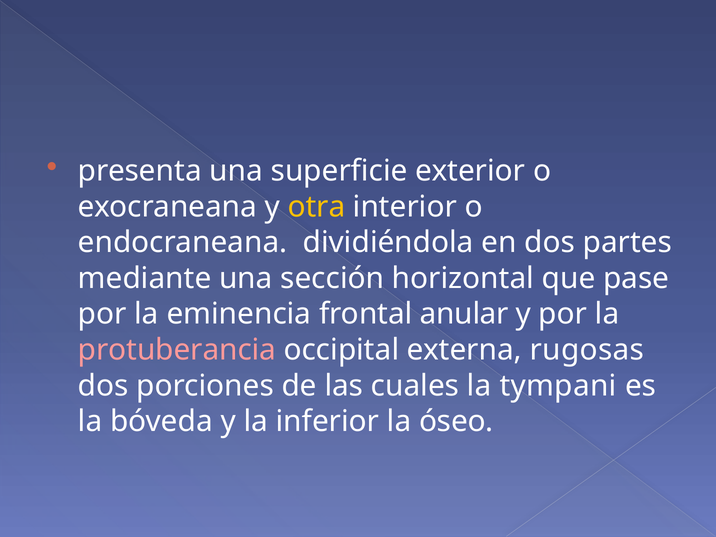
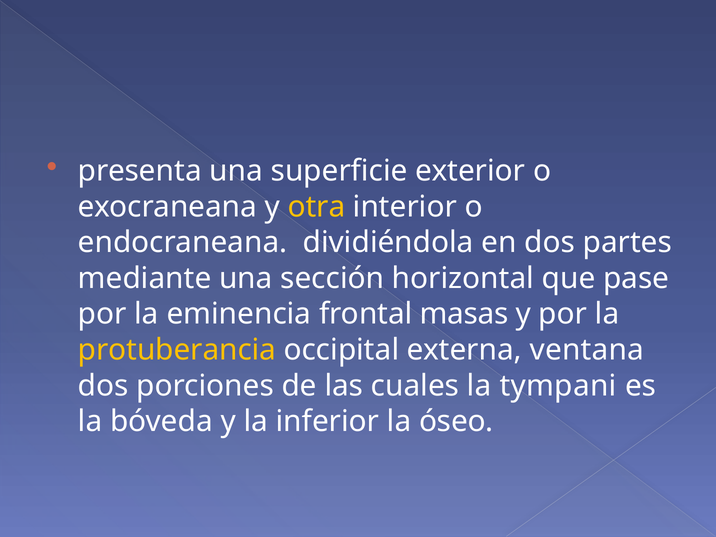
anular: anular -> masas
protuberancia colour: pink -> yellow
rugosas: rugosas -> ventana
